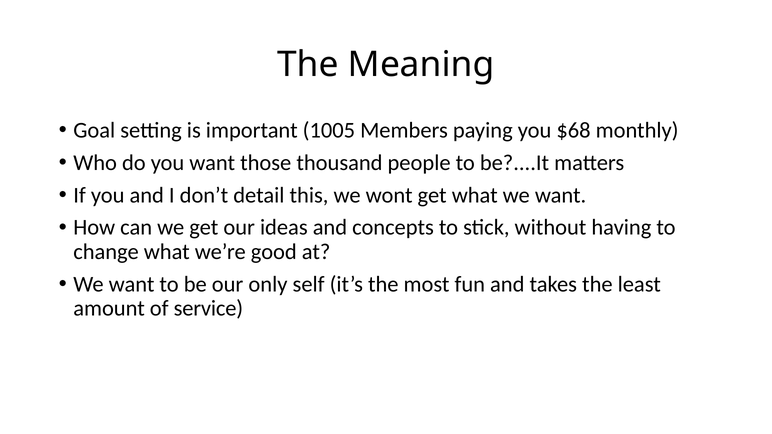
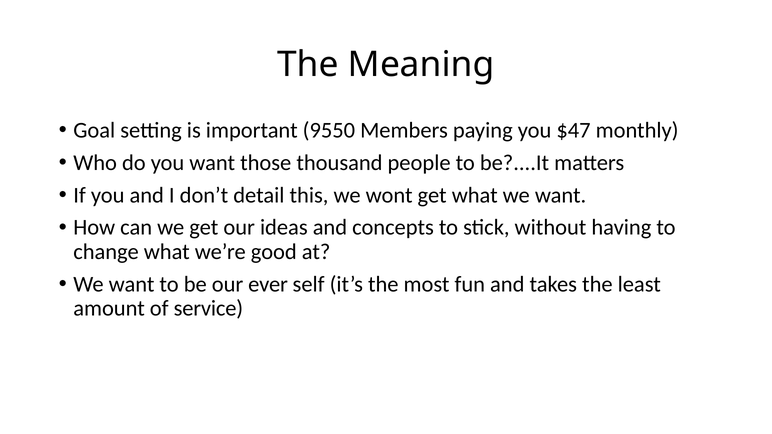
1005: 1005 -> 9550
$68: $68 -> $47
only: only -> ever
